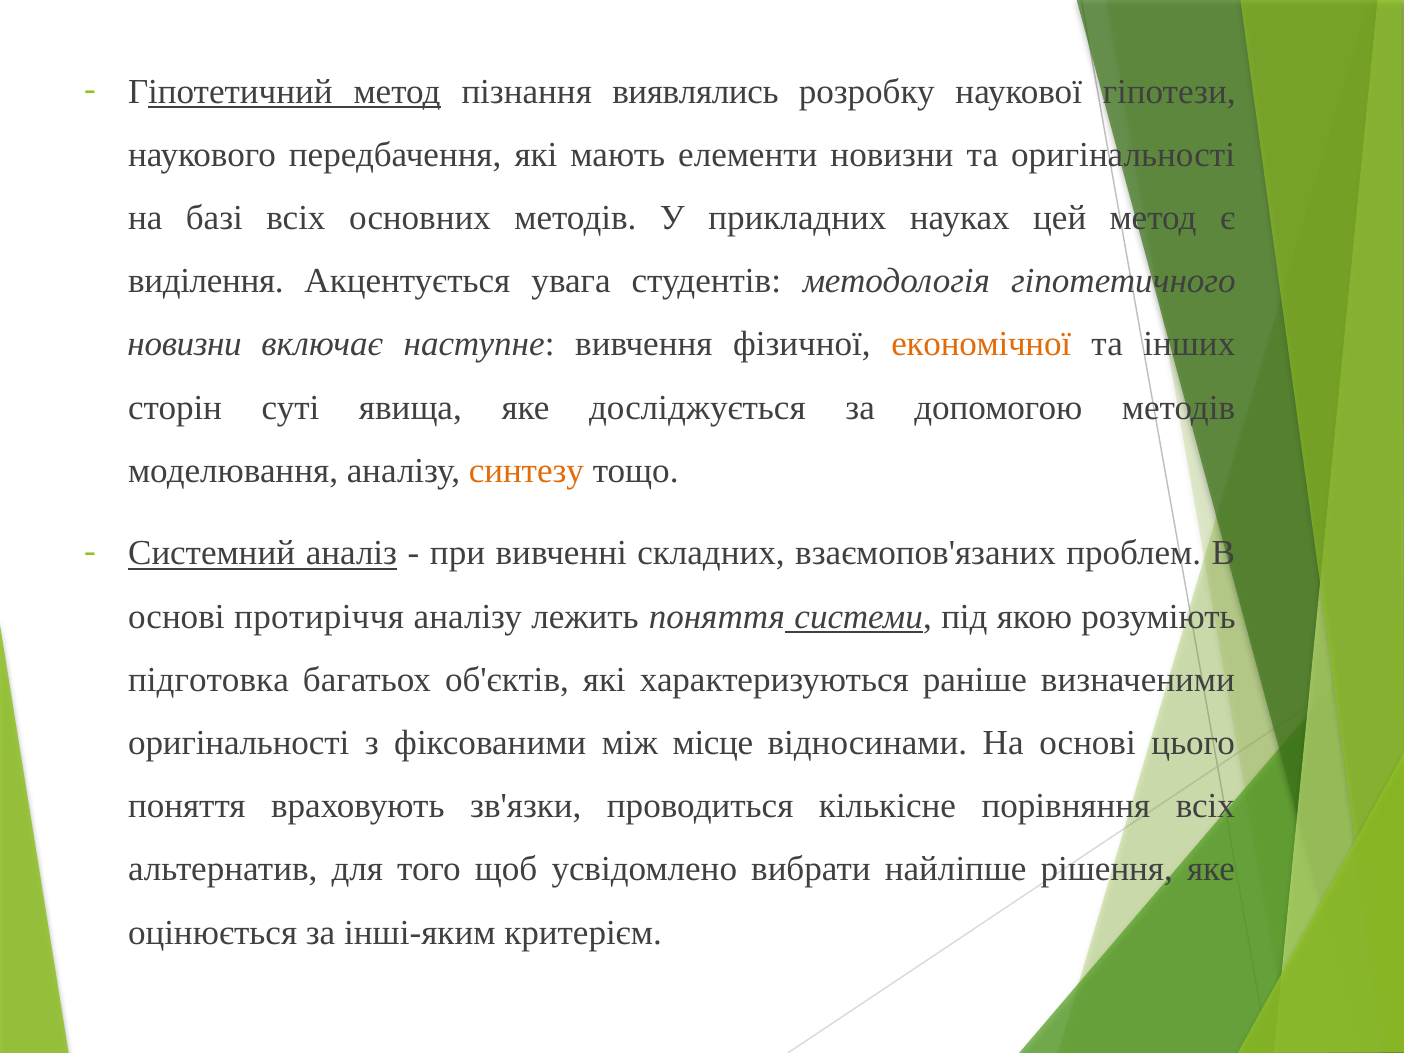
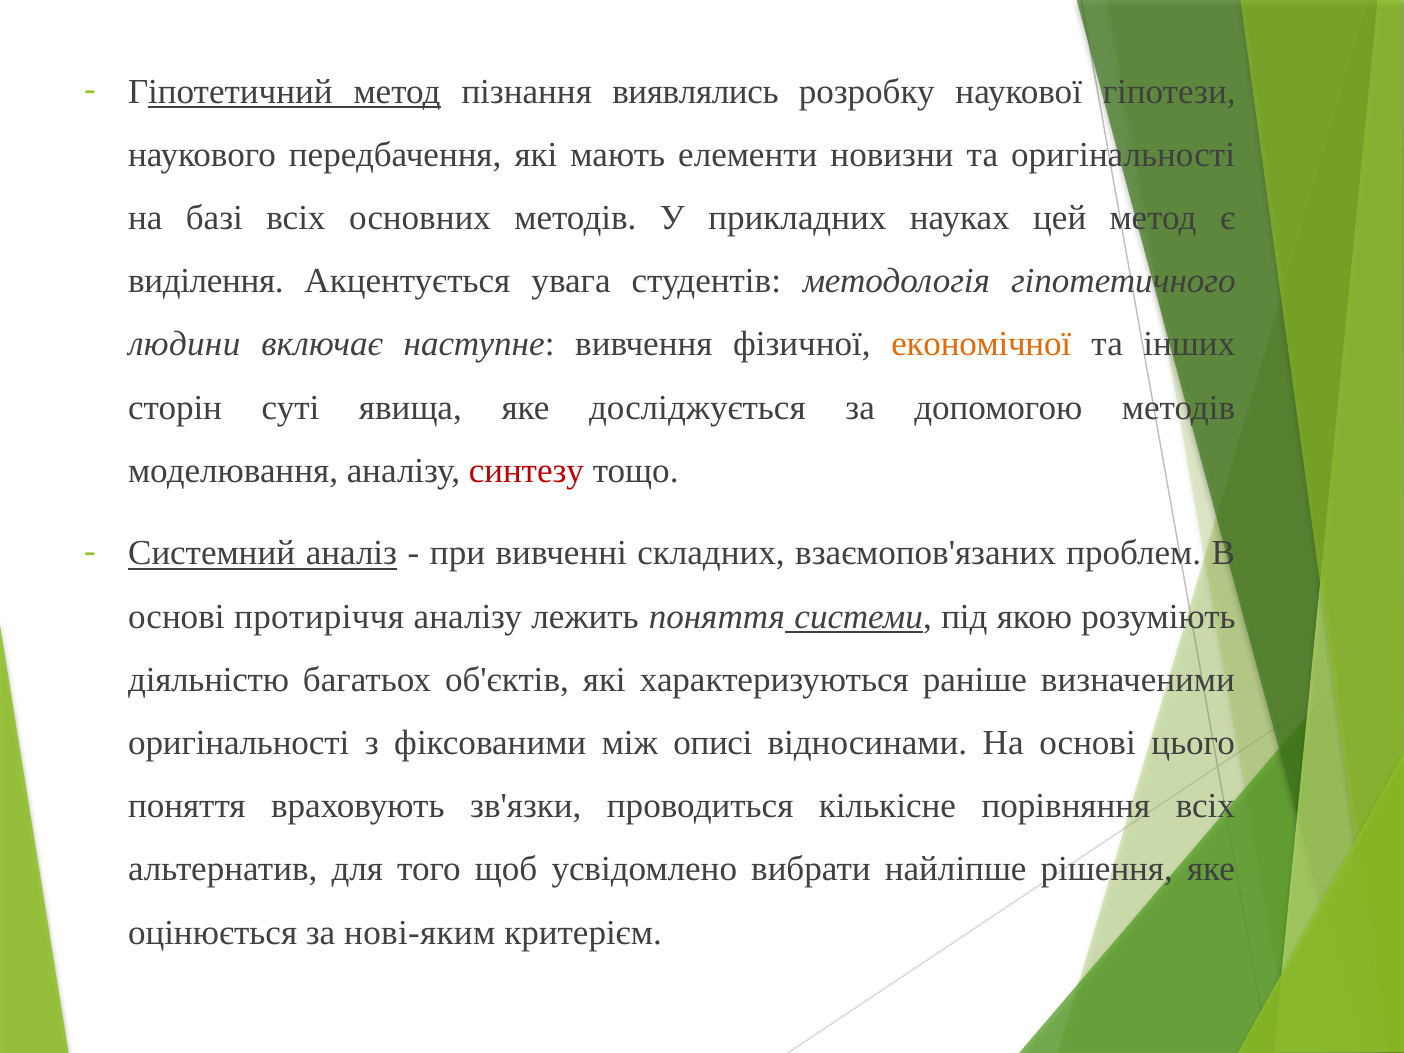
новизни at (185, 344): новизни -> людини
синтезу colour: orange -> red
підготовка: підготовка -> діяльністю
місце: місце -> описі
інші-яким: інші-яким -> нові-яким
